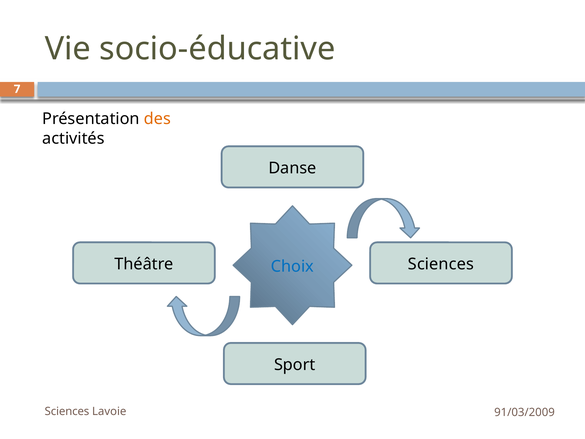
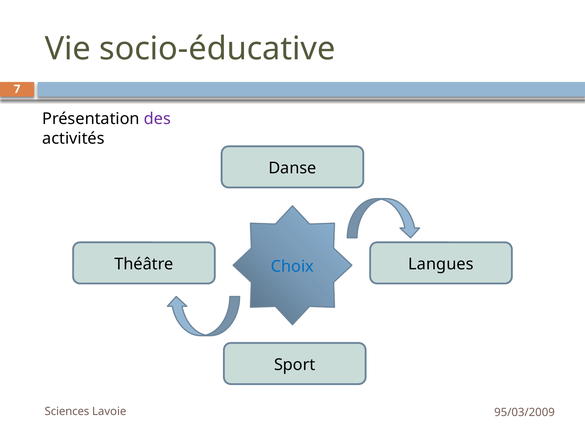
des colour: orange -> purple
Sciences at (441, 264): Sciences -> Langues
91/03/2009: 91/03/2009 -> 95/03/2009
